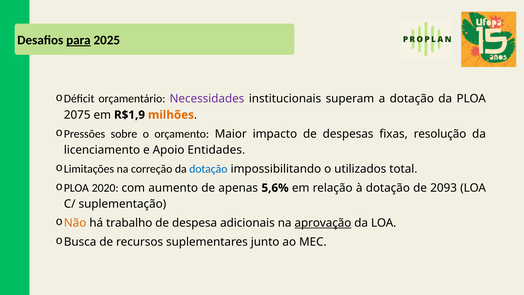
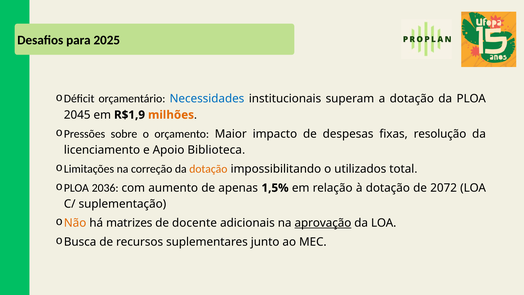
para underline: present -> none
Necessidades colour: purple -> blue
2075: 2075 -> 2045
Entidades: Entidades -> Biblioteca
dotação at (208, 169) colour: blue -> orange
2020: 2020 -> 2036
5,6%: 5,6% -> 1,5%
2093: 2093 -> 2072
trabalho: trabalho -> matrizes
despesa: despesa -> docente
